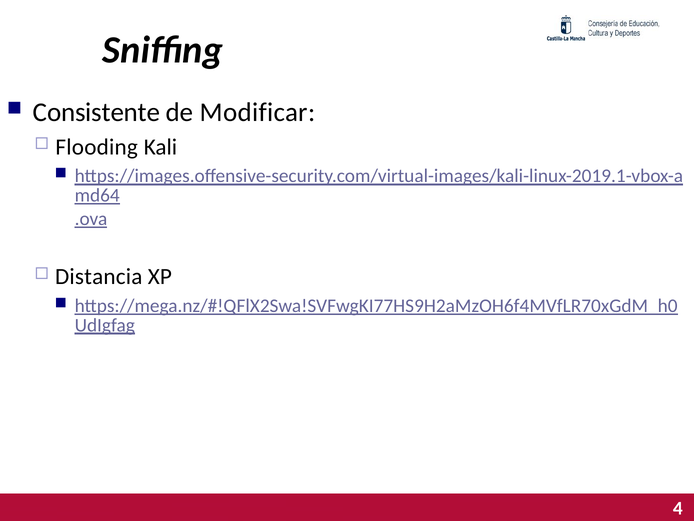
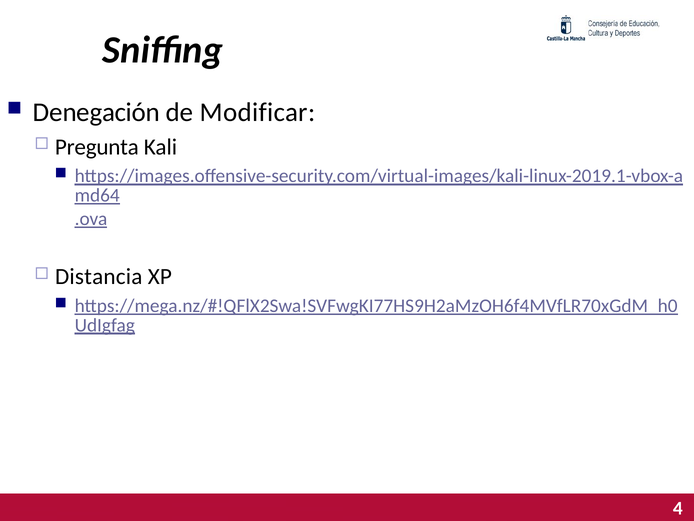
Consistente: Consistente -> Denegación
Flooding: Flooding -> Pregunta
